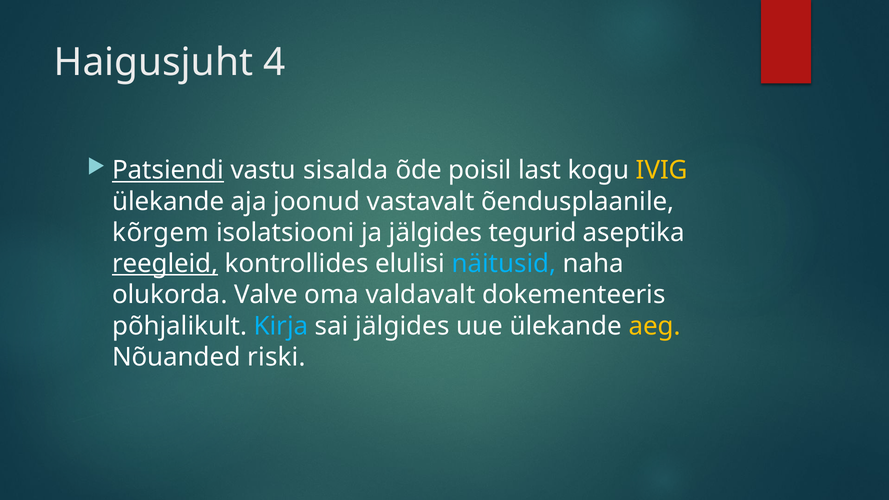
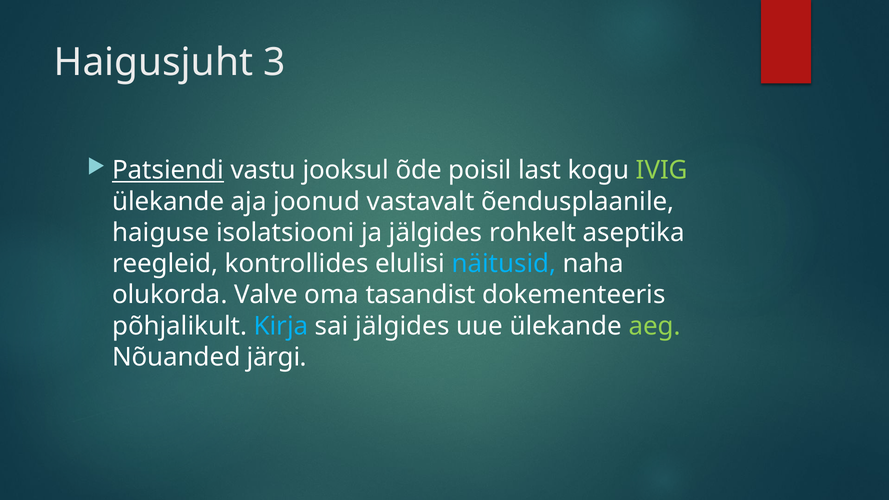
4: 4 -> 3
sisalda: sisalda -> jooksul
IVIG colour: yellow -> light green
kõrgem: kõrgem -> haiguse
tegurid: tegurid -> rohkelt
reegleid underline: present -> none
valdavalt: valdavalt -> tasandist
aeg colour: yellow -> light green
riski: riski -> järgi
